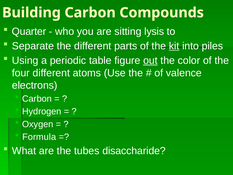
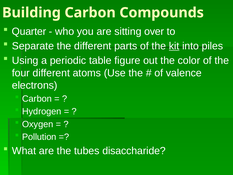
lysis: lysis -> over
out underline: present -> none
Formula: Formula -> Pollution
